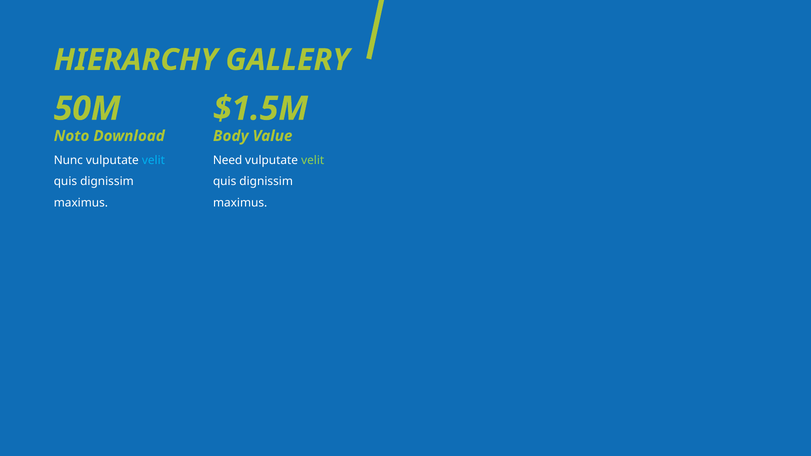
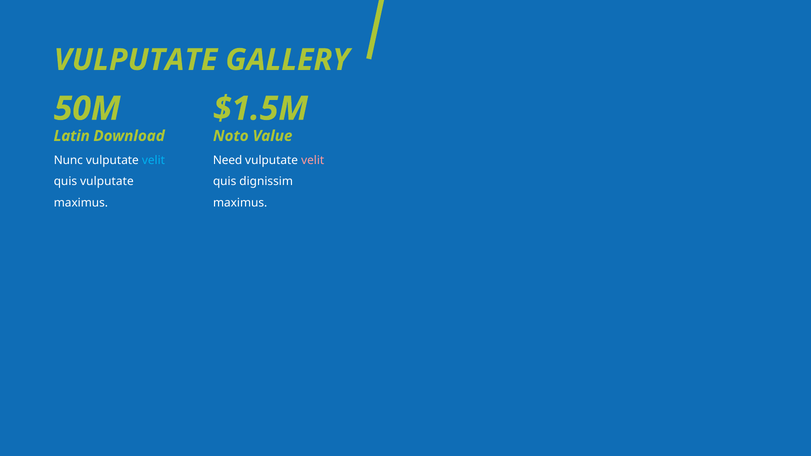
HIERARCHY at (136, 60): HIERARCHY -> VULPUTATE
Noto: Noto -> Latin
Body: Body -> Noto
velit at (313, 160) colour: light green -> pink
dignissim at (107, 182): dignissim -> vulputate
